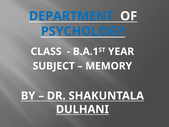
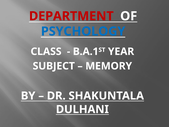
DEPARTMENT colour: blue -> red
